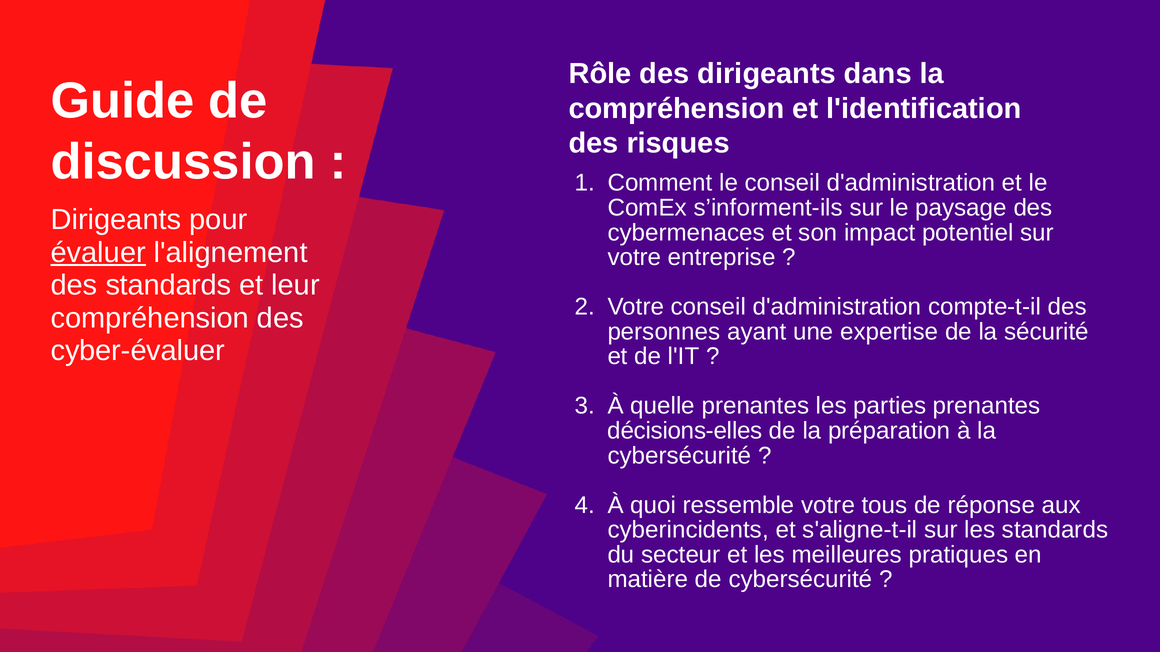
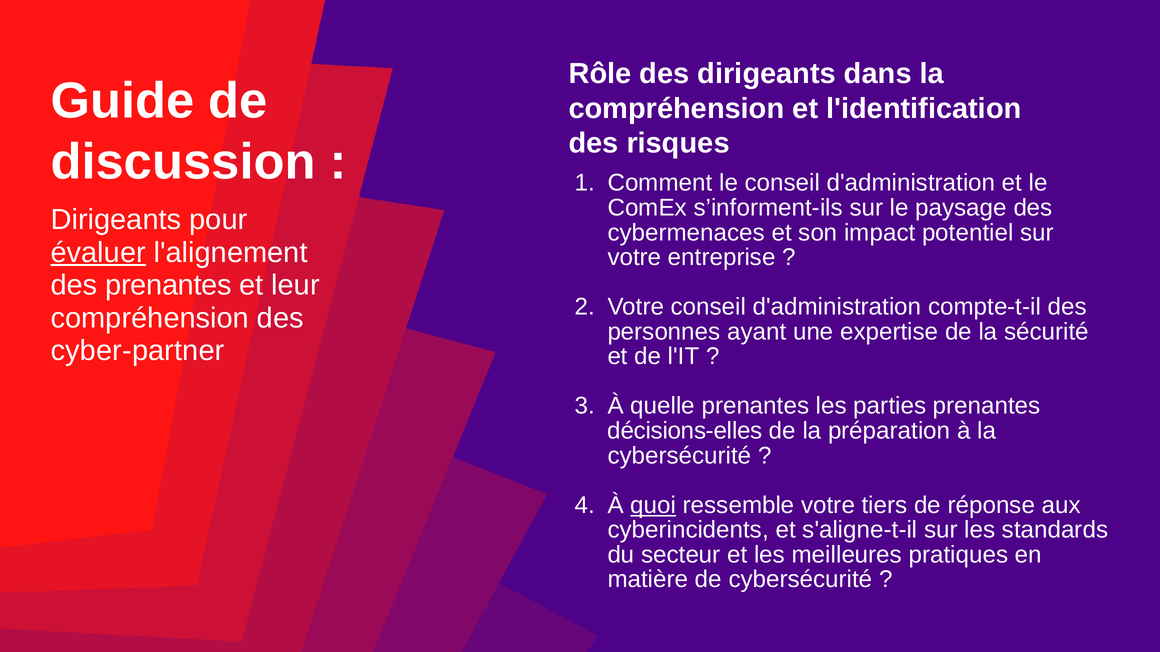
des standards: standards -> prenantes
cyber-évaluer: cyber-évaluer -> cyber-partner
quoi underline: none -> present
tous: tous -> tiers
